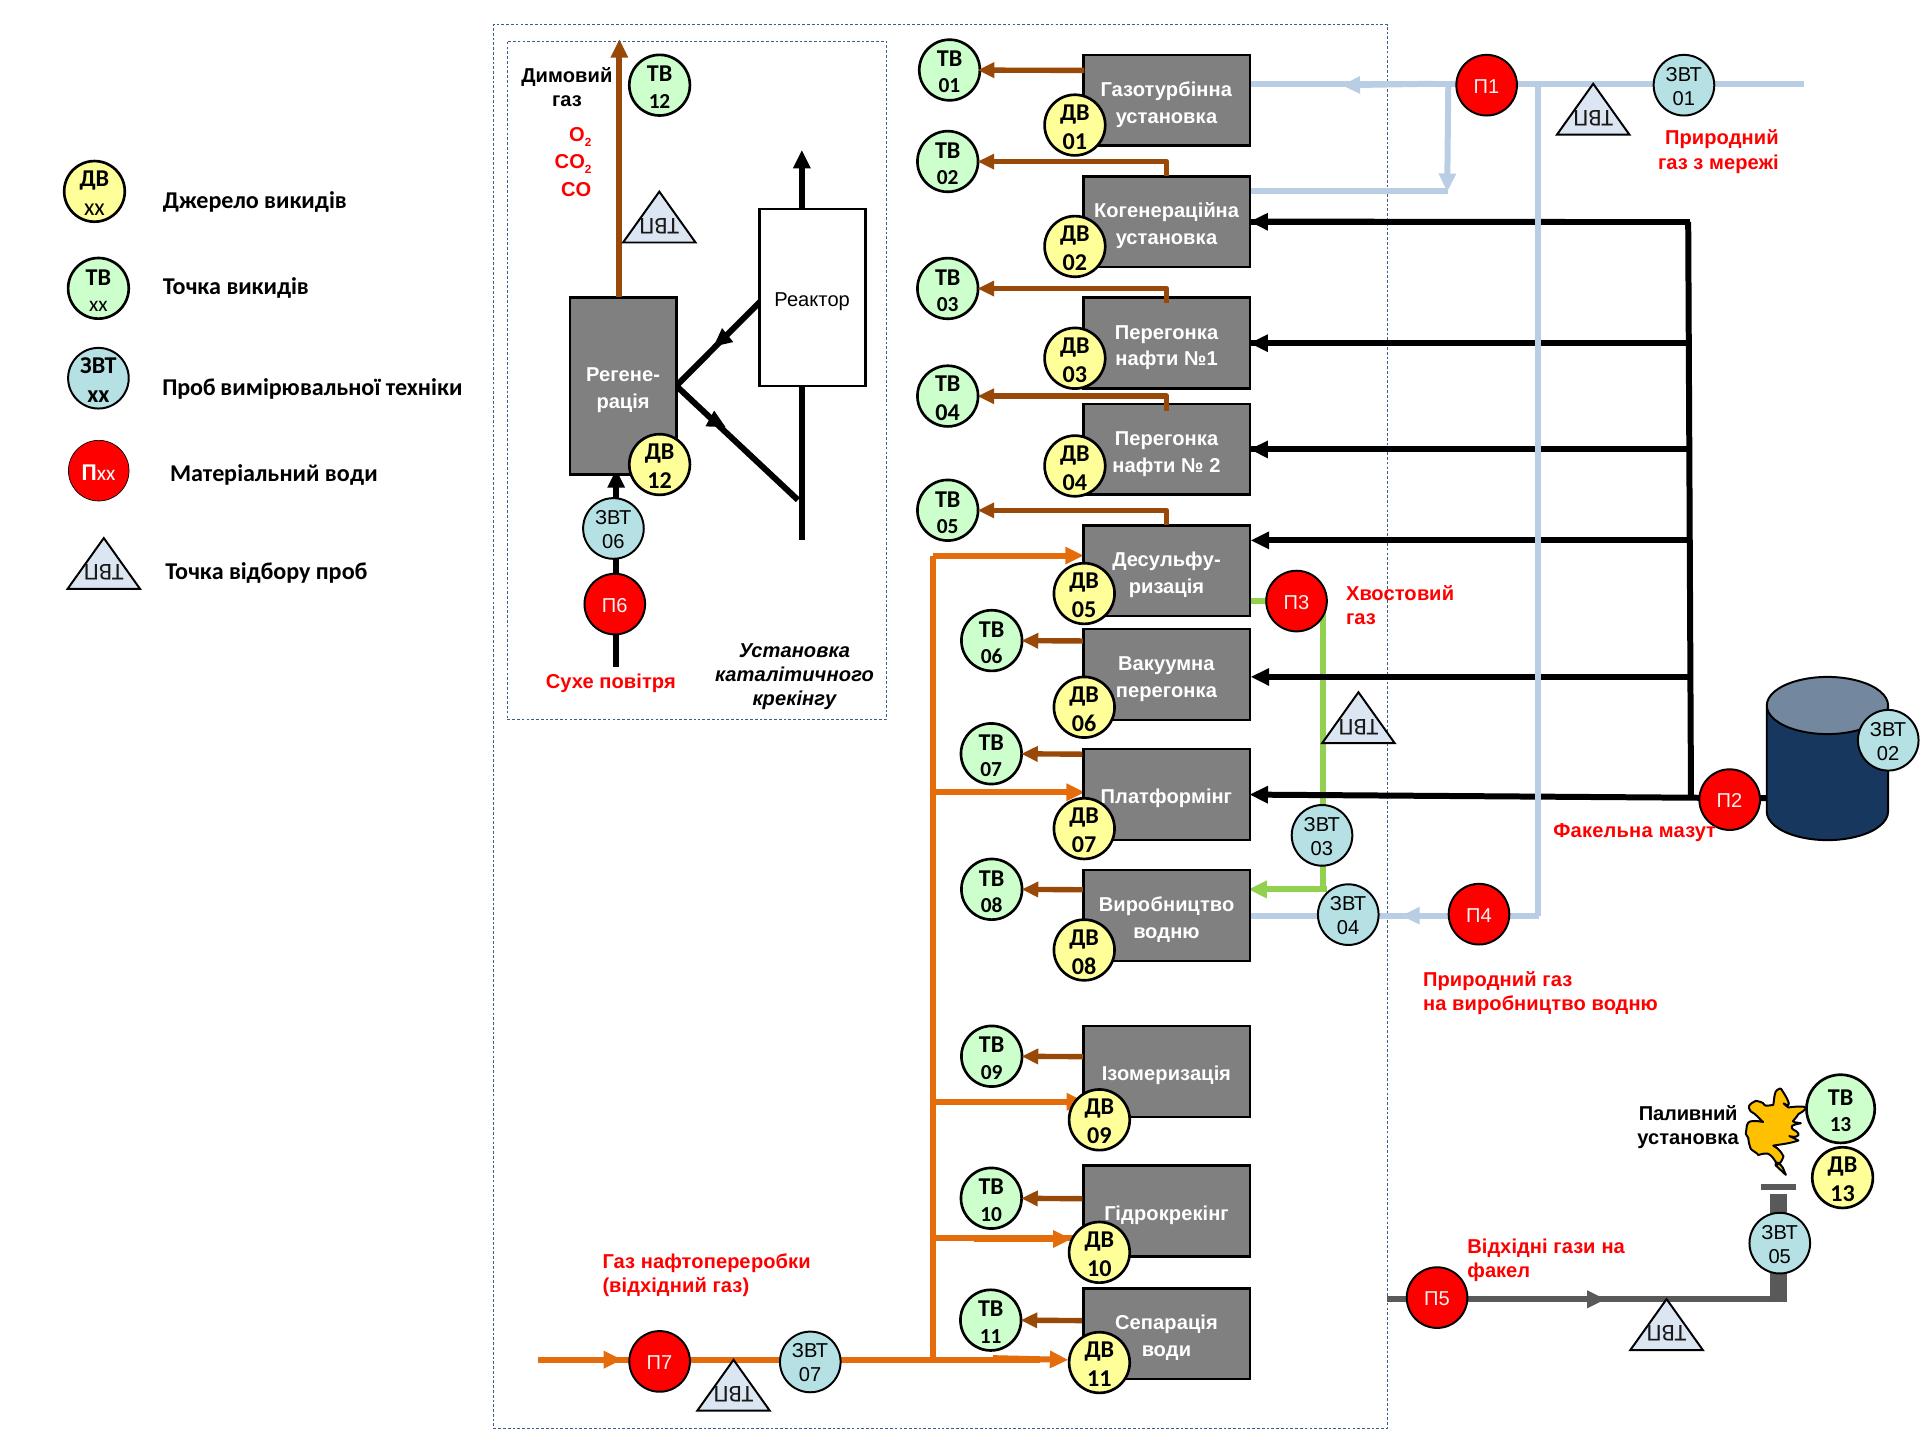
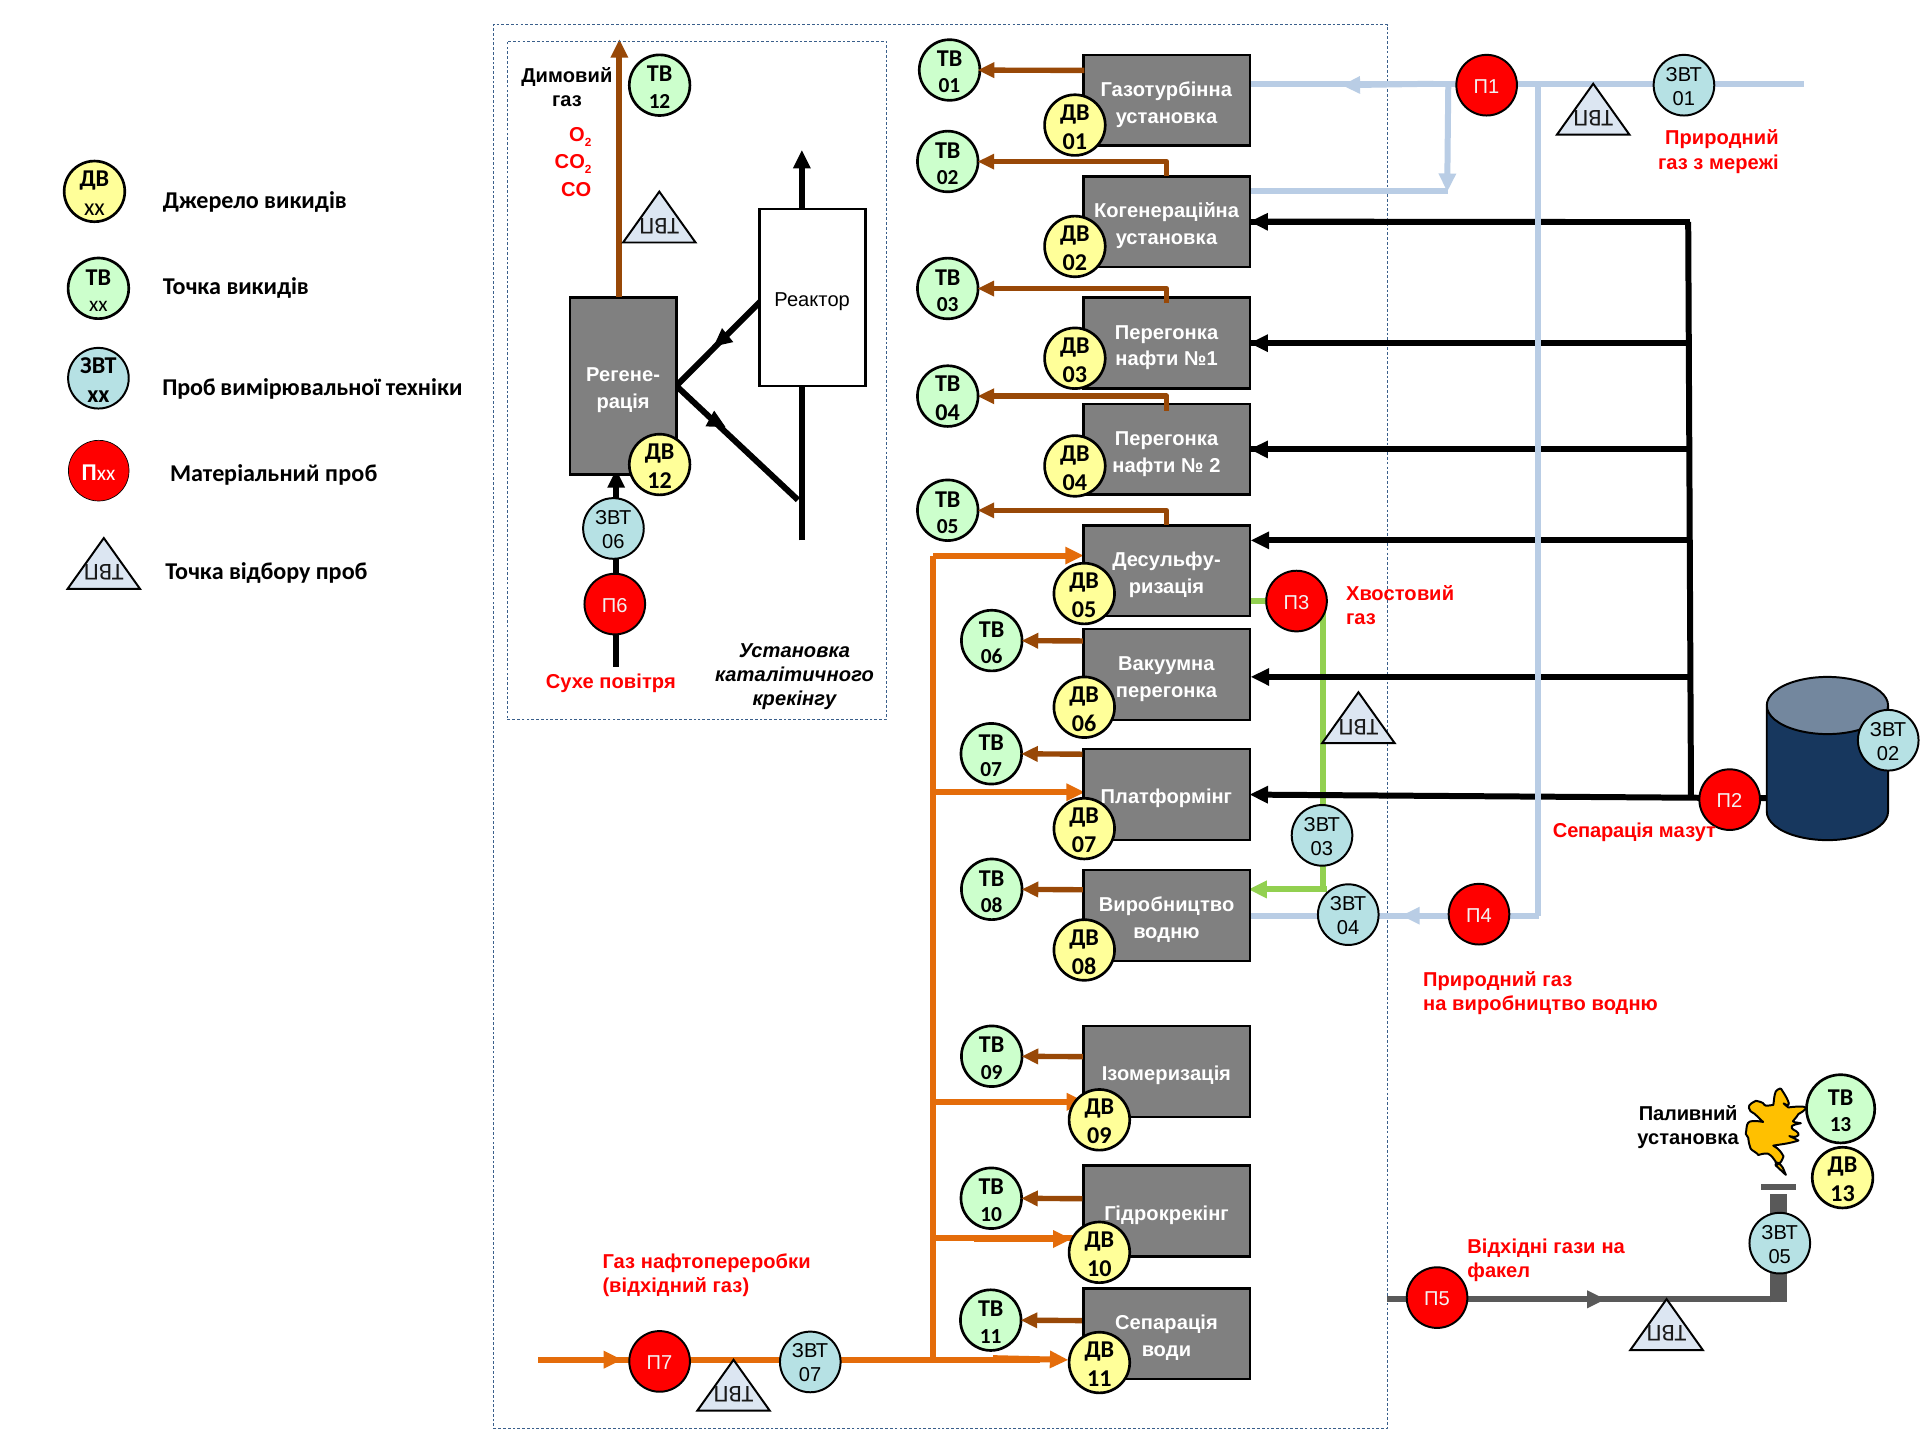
Матеріальний води: води -> проб
Факельна at (1603, 830): Факельна -> Сепарація
